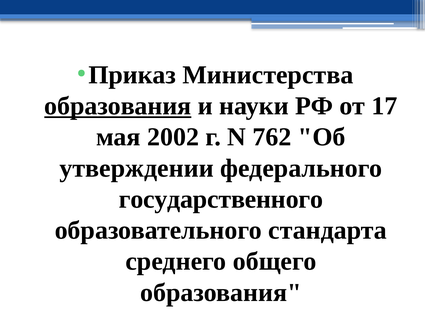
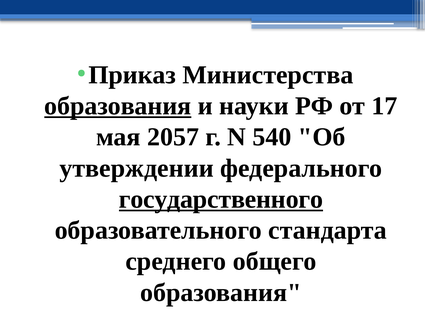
2002: 2002 -> 2057
762: 762 -> 540
государственного underline: none -> present
